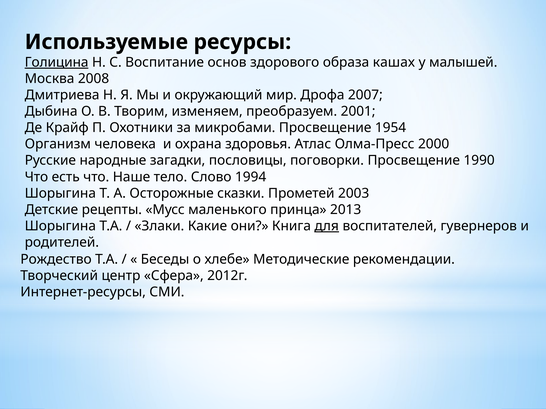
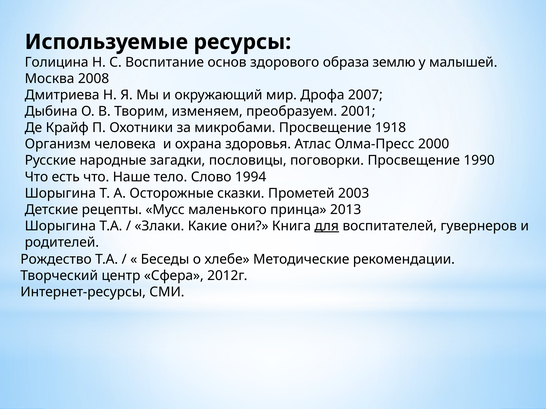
Голицина underline: present -> none
кашах: кашах -> землю
1954: 1954 -> 1918
